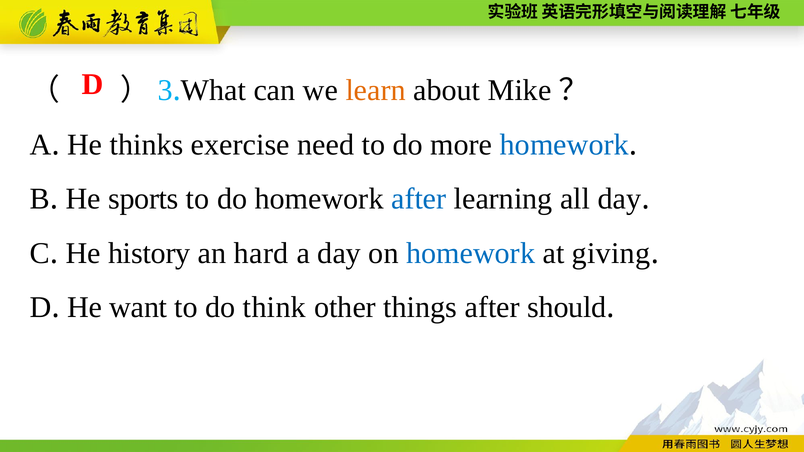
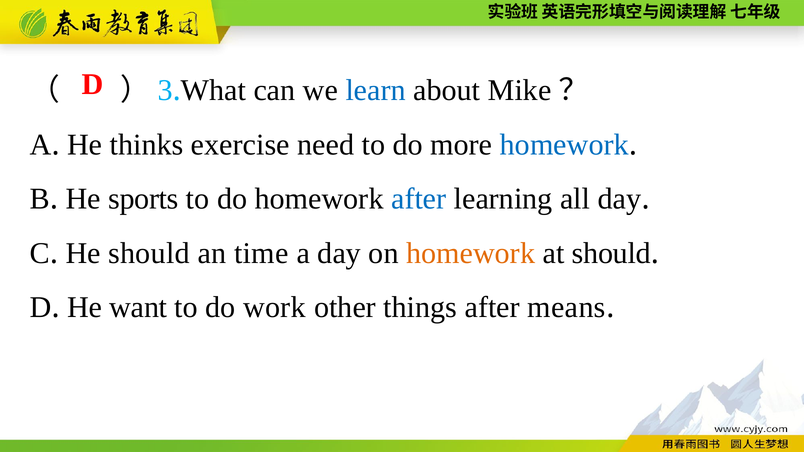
learn colour: orange -> blue
He history: history -> should
hard: hard -> time
homework at (471, 253) colour: blue -> orange
at giving: giving -> should
think: think -> work
should: should -> means
